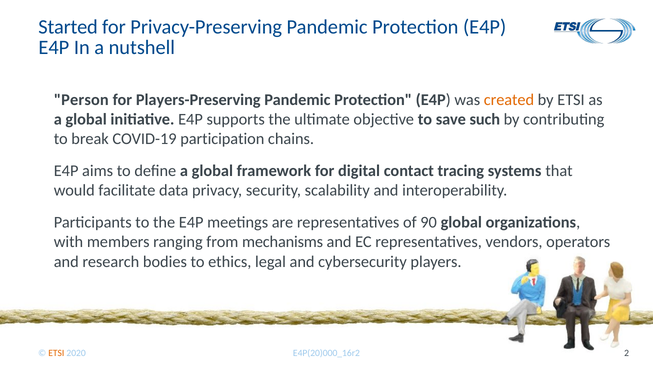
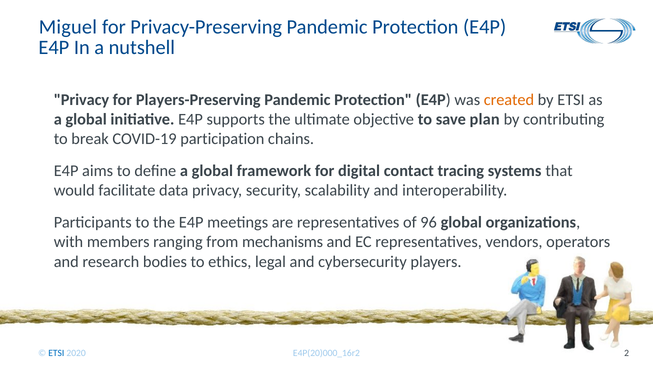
Started: Started -> Miguel
Person at (81, 100): Person -> Privacy
such: such -> plan
90: 90 -> 96
ETSI at (56, 353) colour: orange -> blue
